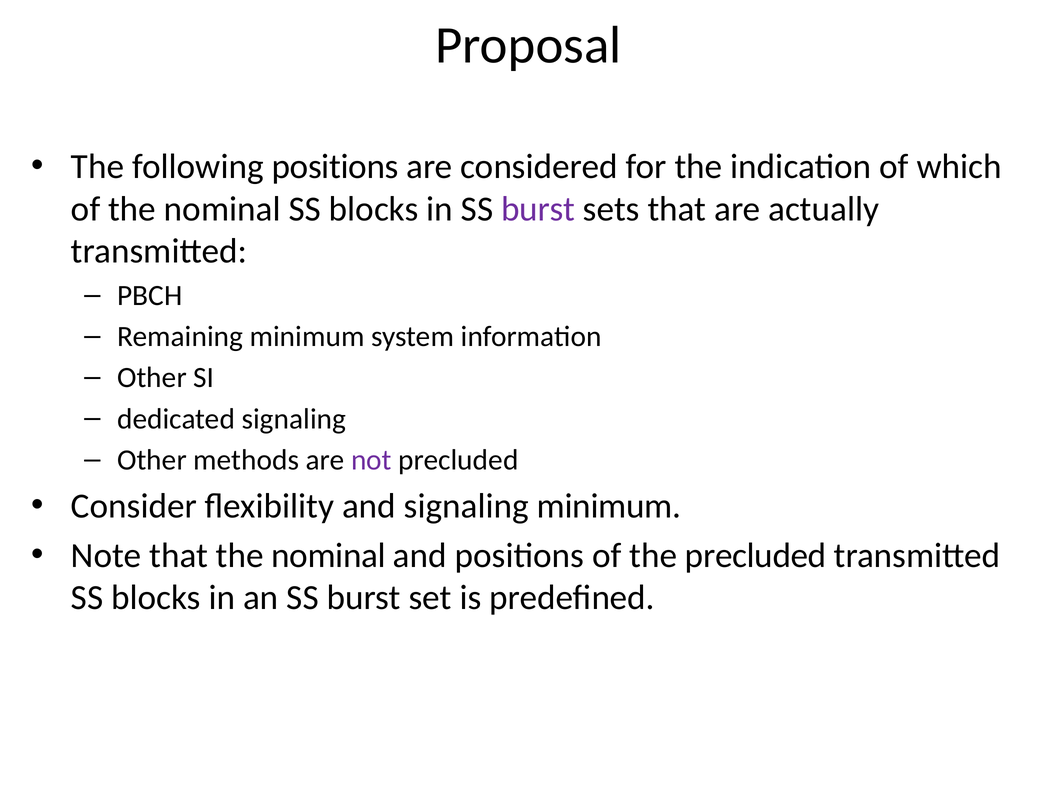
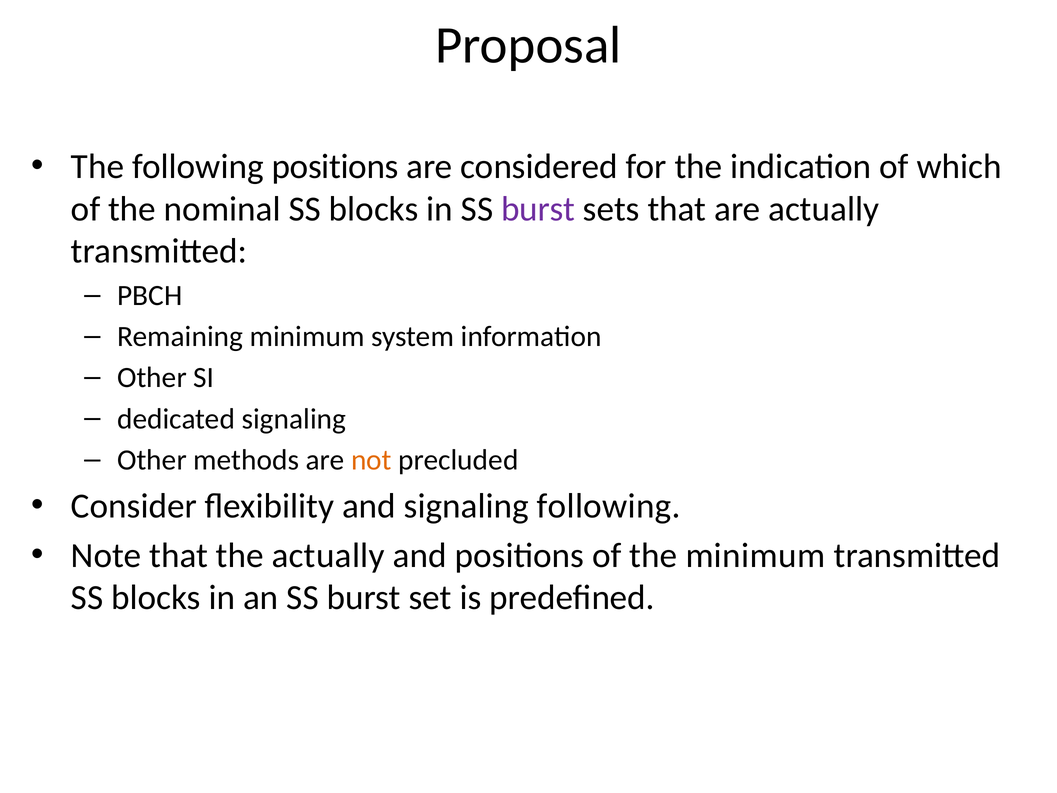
not colour: purple -> orange
signaling minimum: minimum -> following
that the nominal: nominal -> actually
the precluded: precluded -> minimum
